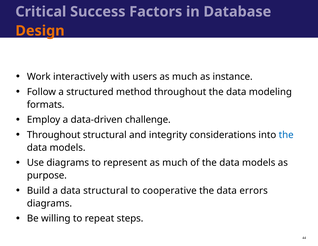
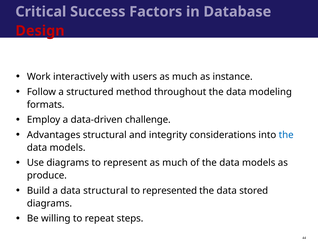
Design colour: orange -> red
Throughout at (54, 135): Throughout -> Advantages
purpose: purpose -> produce
cooperative: cooperative -> represented
errors: errors -> stored
